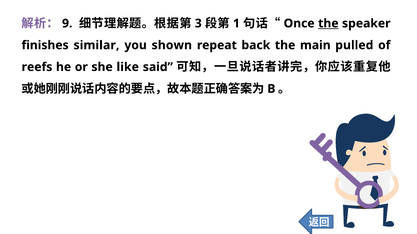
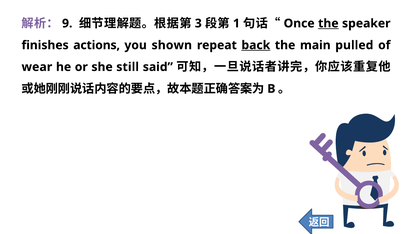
similar: similar -> actions
back underline: none -> present
reefs: reefs -> wear
like: like -> still
